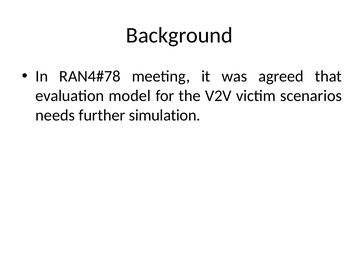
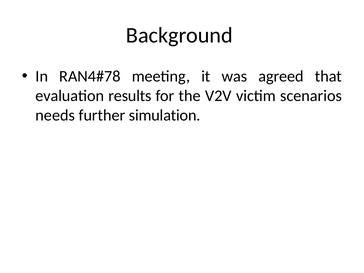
model: model -> results
